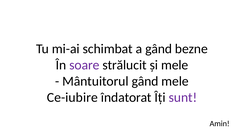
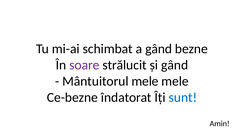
și mele: mele -> gând
Mântuitorul gând: gând -> mele
Ce-iubire: Ce-iubire -> Ce-bezne
sunt colour: purple -> blue
